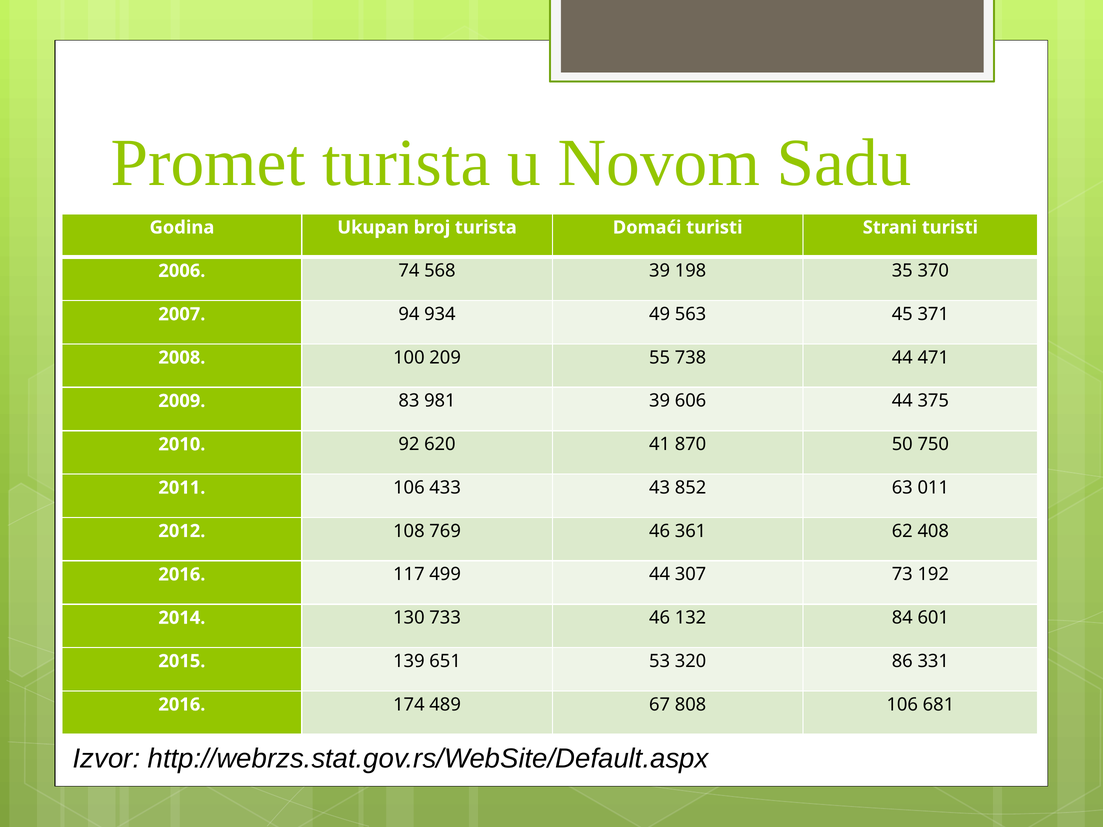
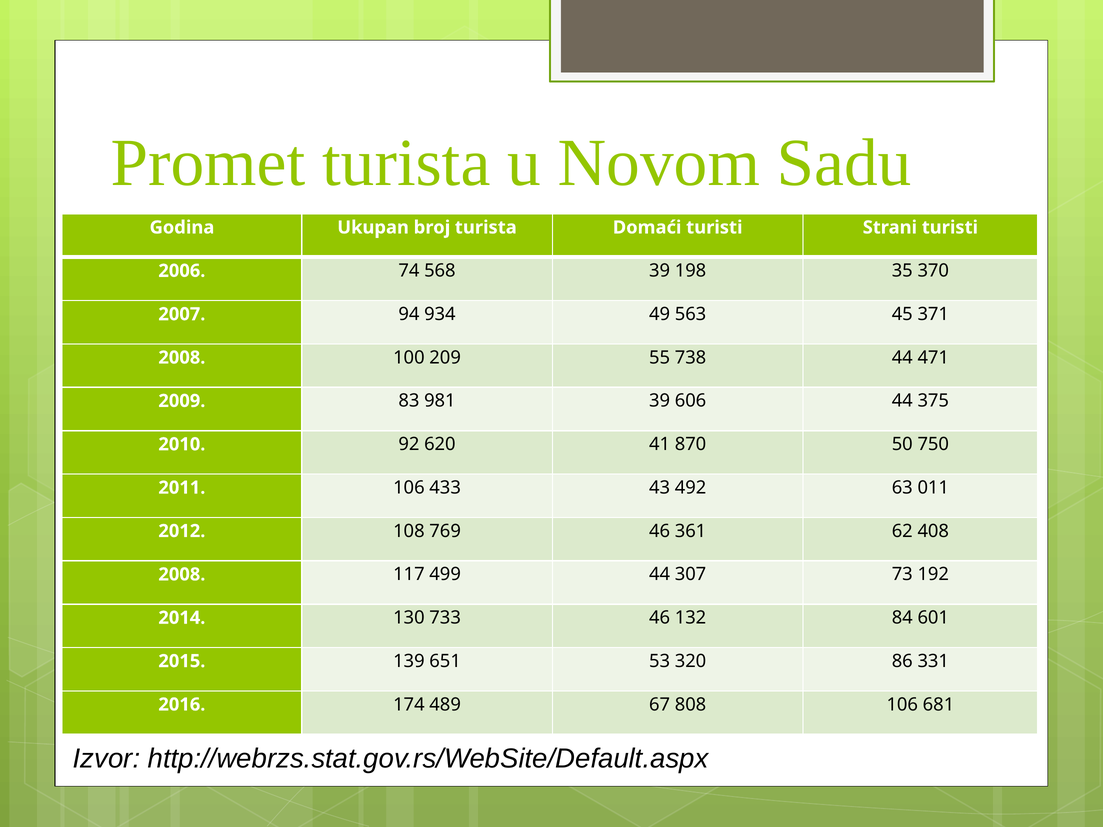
852: 852 -> 492
2016 at (182, 575): 2016 -> 2008
